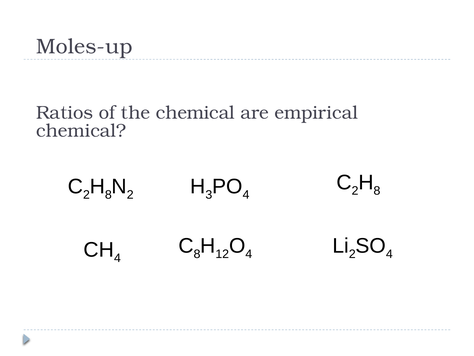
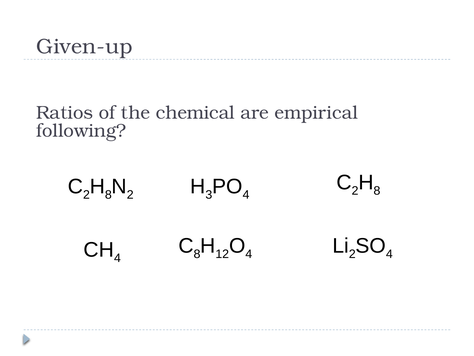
Moles-up: Moles-up -> Given-up
chemical at (81, 130): chemical -> following
